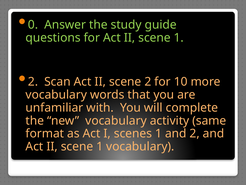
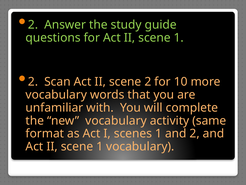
0 at (33, 25): 0 -> 2
